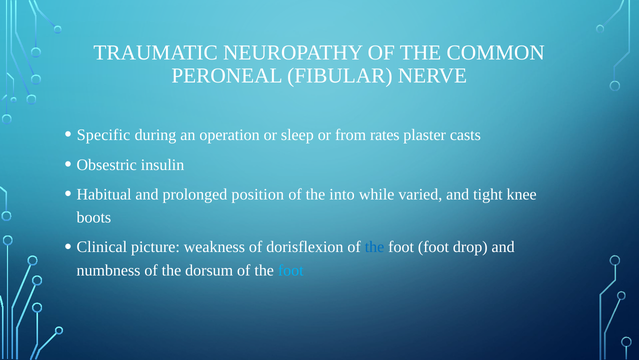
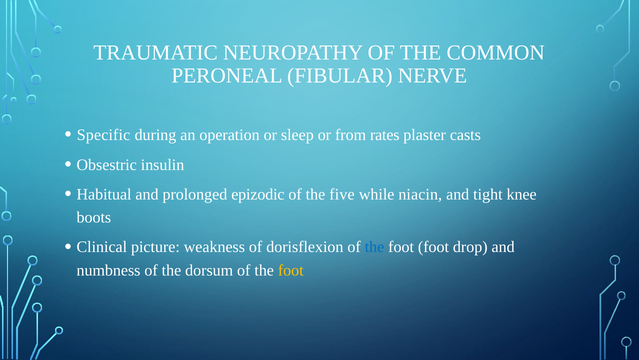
position: position -> epizodic
into: into -> five
varied: varied -> niacin
foot at (291, 270) colour: light blue -> yellow
